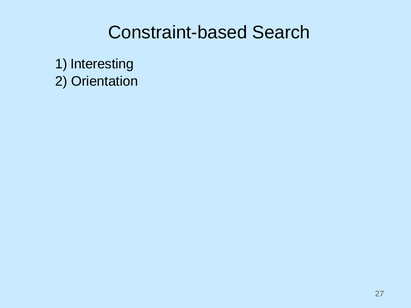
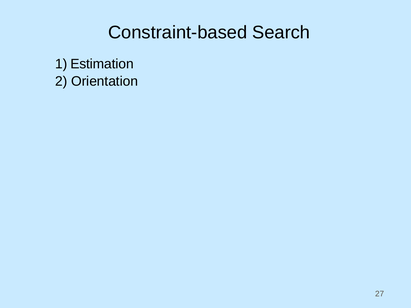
Interesting: Interesting -> Estimation
